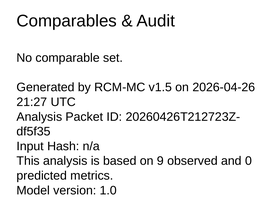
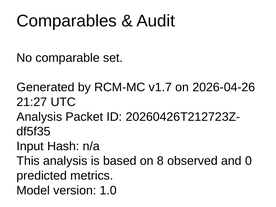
v1.5: v1.5 -> v1.7
9: 9 -> 8
